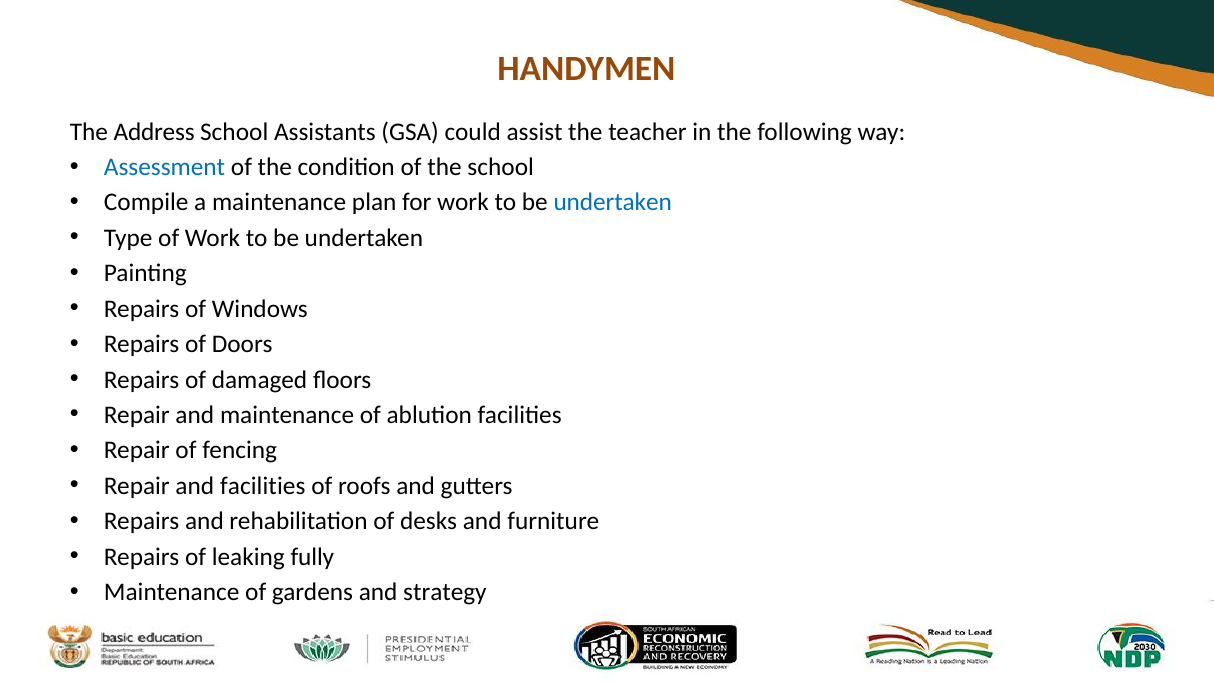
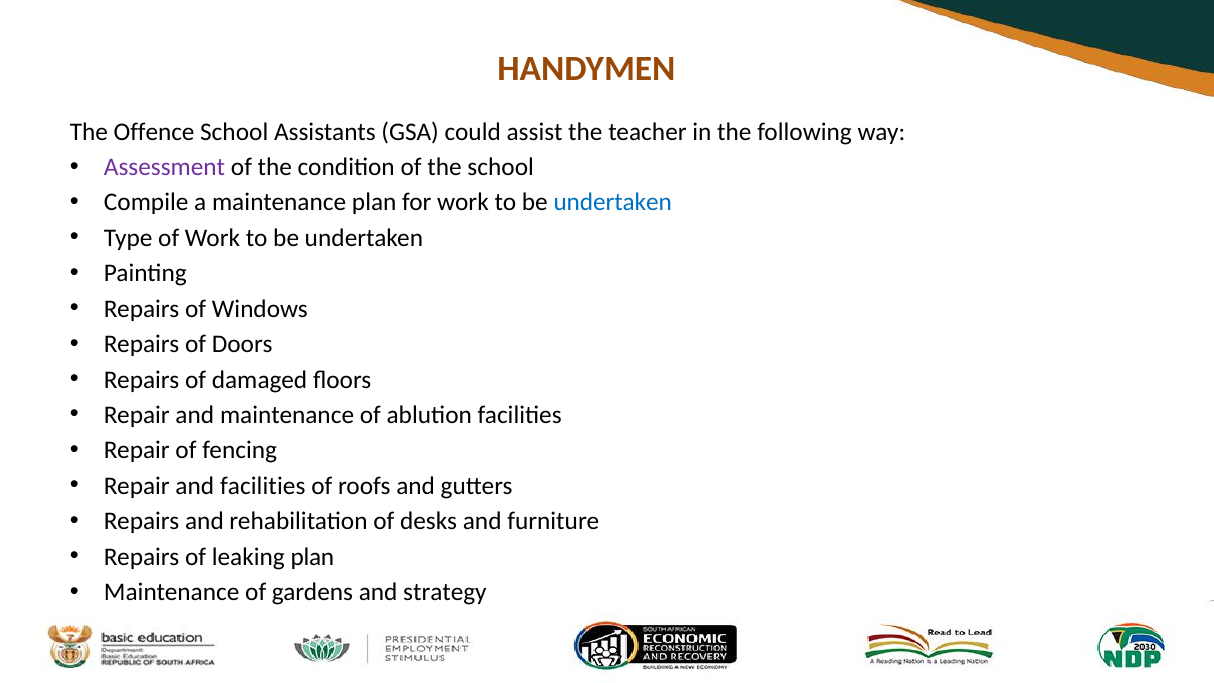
Address: Address -> Offence
Assessment colour: blue -> purple
leaking fully: fully -> plan
